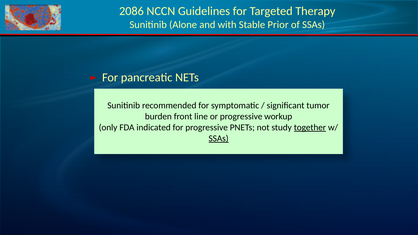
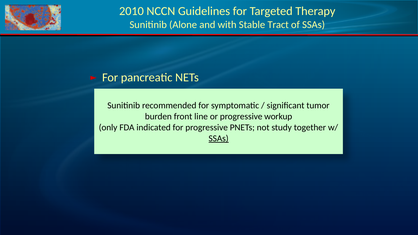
2086: 2086 -> 2010
Prior: Prior -> Tract
together underline: present -> none
